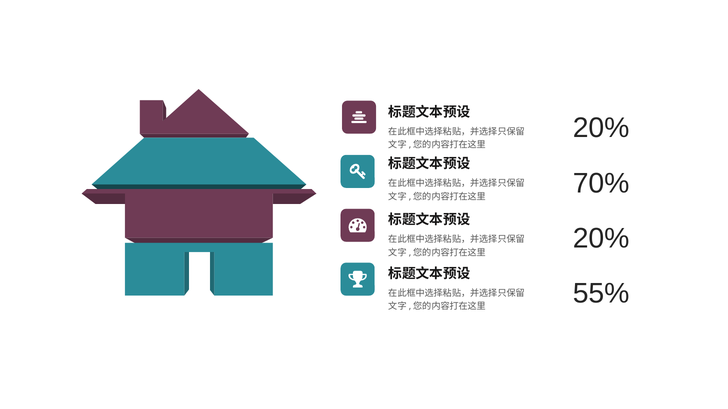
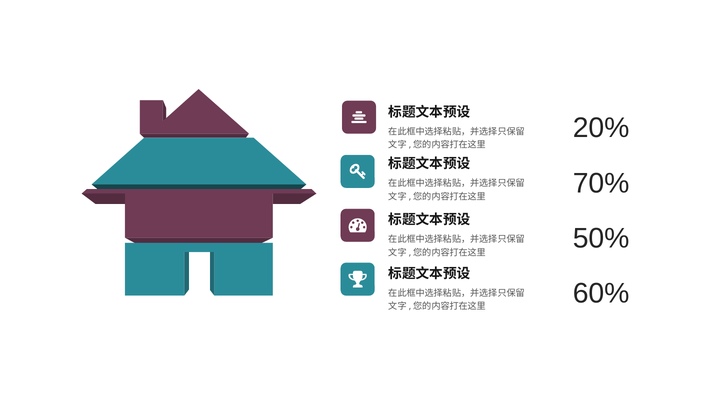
20% at (601, 239): 20% -> 50%
55%: 55% -> 60%
